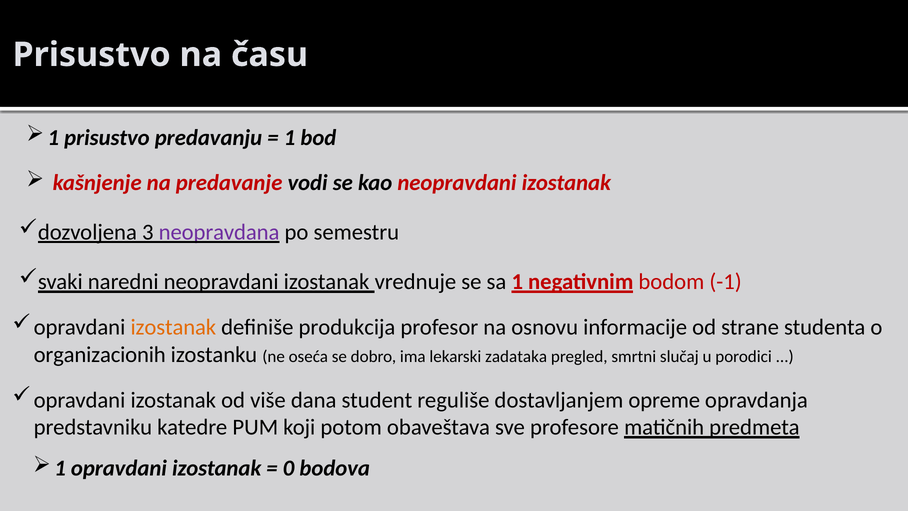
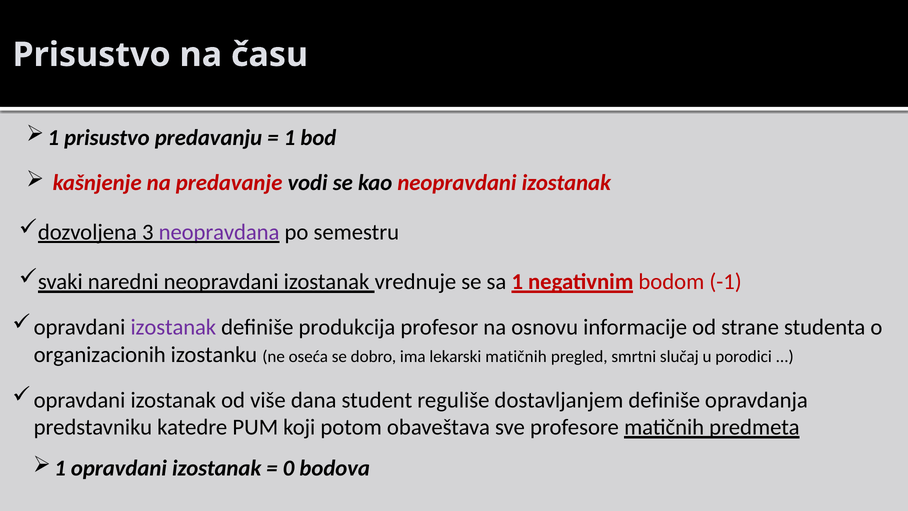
izostanak at (173, 327) colour: orange -> purple
lekarski zadataka: zadataka -> matičnih
dostavljanjem opreme: opreme -> definiše
